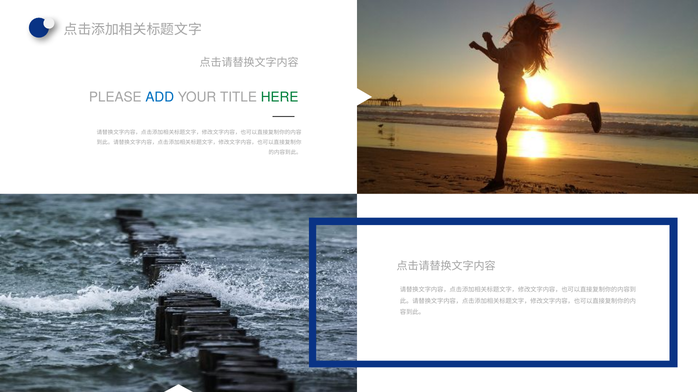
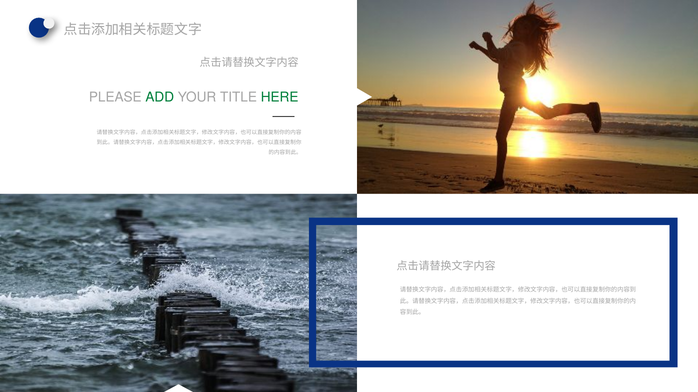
ADD colour: blue -> green
